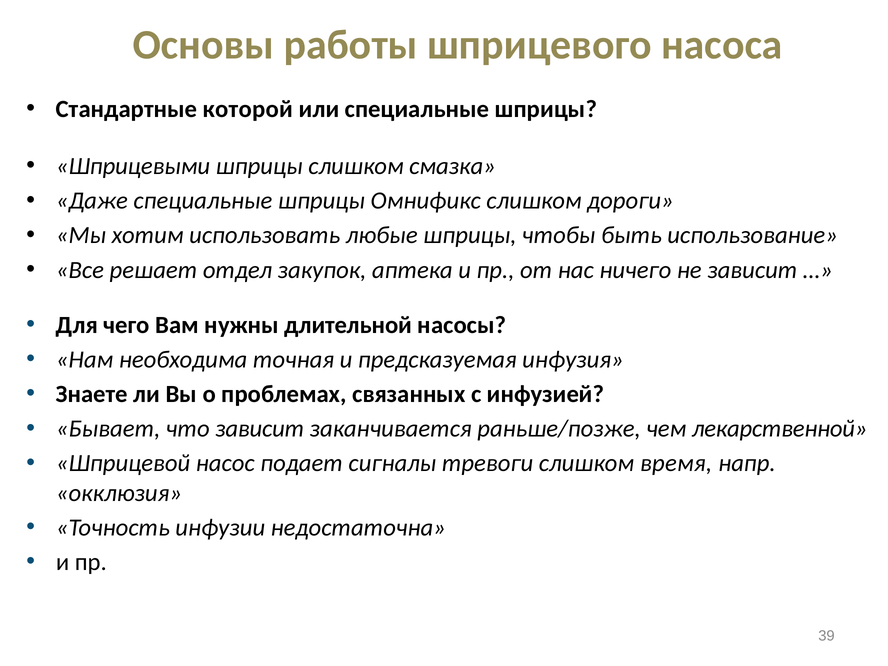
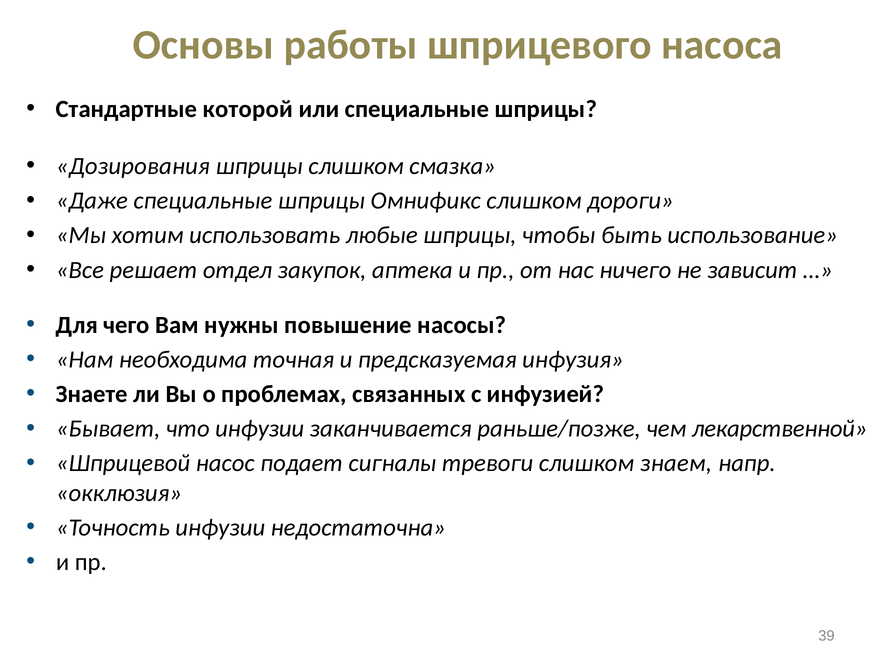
Шприцевыми: Шприцевыми -> Дозирования
длительной: длительной -> повышение
что зависит: зависит -> инфузии
время: время -> знаем
